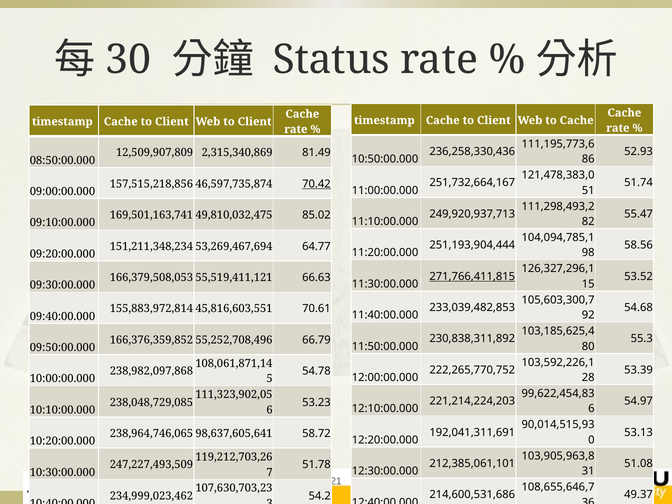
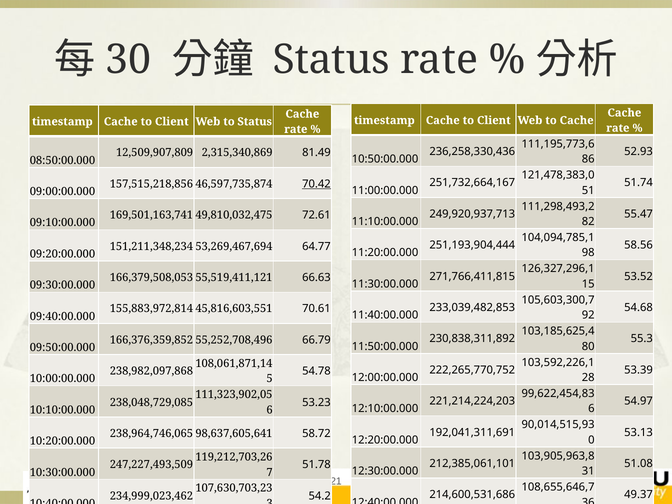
Web to Client: Client -> Status
85.02: 85.02 -> 72.61
271,766,411,815 underline: present -> none
